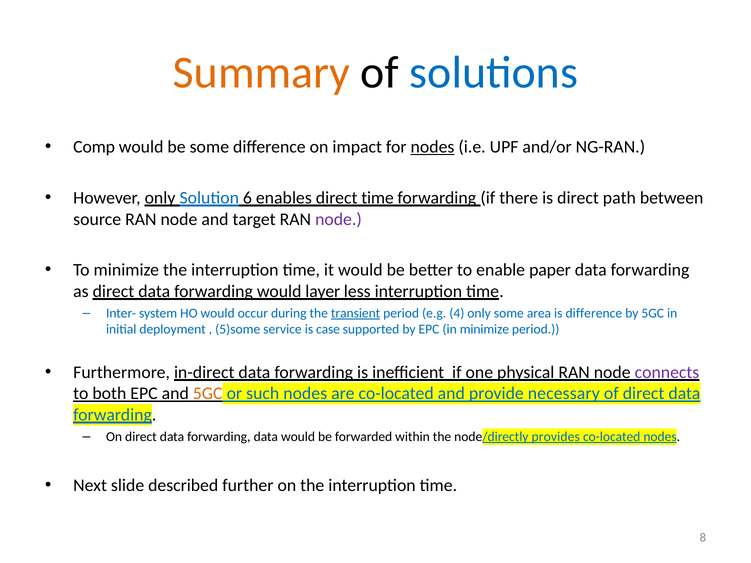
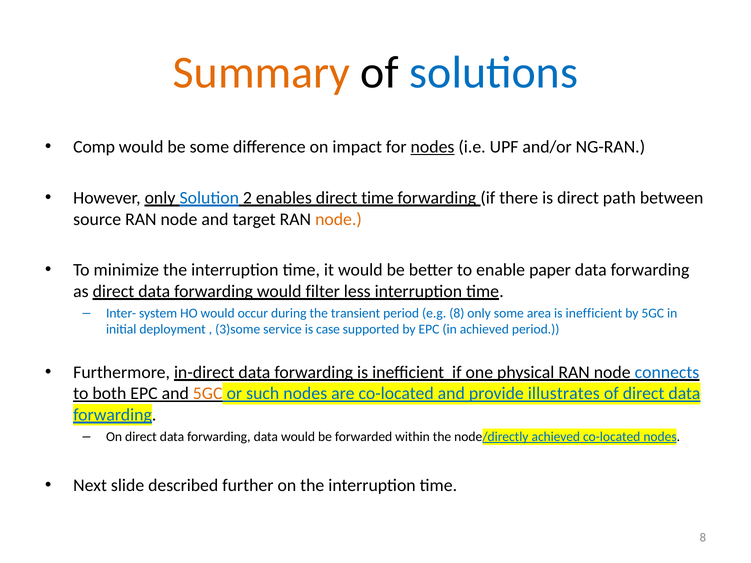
6: 6 -> 2
node at (338, 219) colour: purple -> orange
layer: layer -> filter
transient underline: present -> none
e.g 4: 4 -> 8
area is difference: difference -> inefficient
5)some: 5)some -> 3)some
in minimize: minimize -> achieved
connects colour: purple -> blue
necessary: necessary -> illustrates
node/directly provides: provides -> achieved
